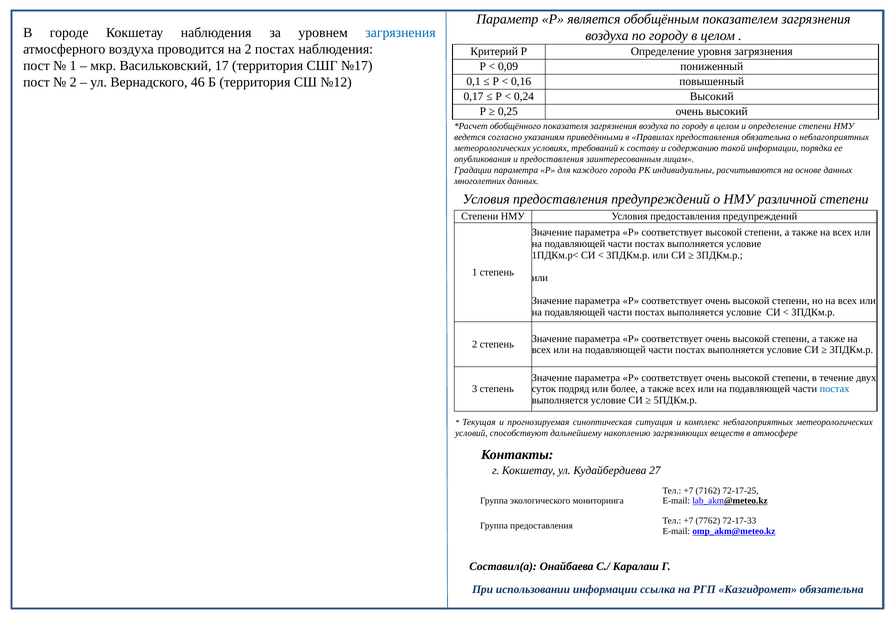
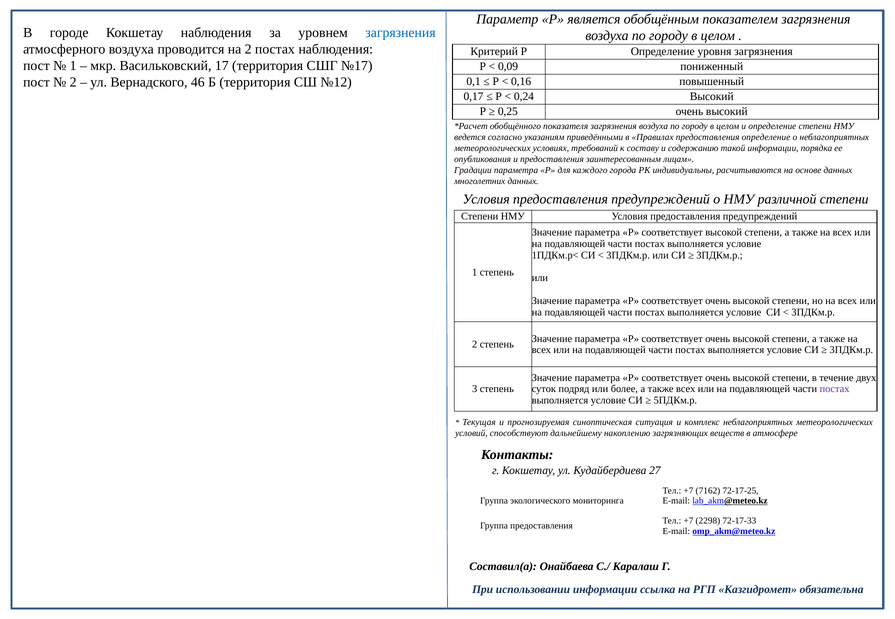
предоставления обязательна: обязательна -> определение
постах at (835, 389) colour: blue -> purple
7762: 7762 -> 2298
